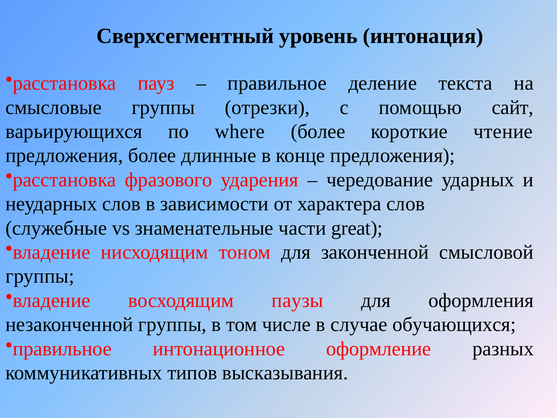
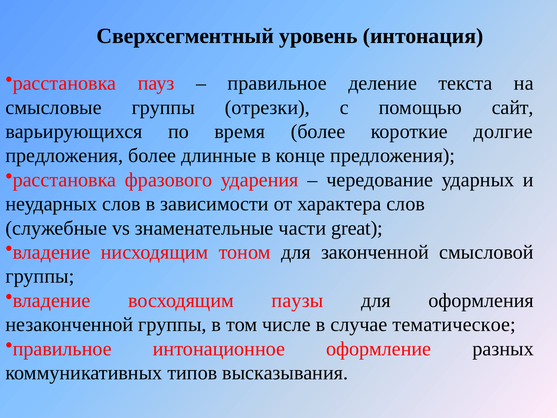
where: where -> время
чтение: чтение -> долгие
обучающихся: обучающихся -> тематическое
